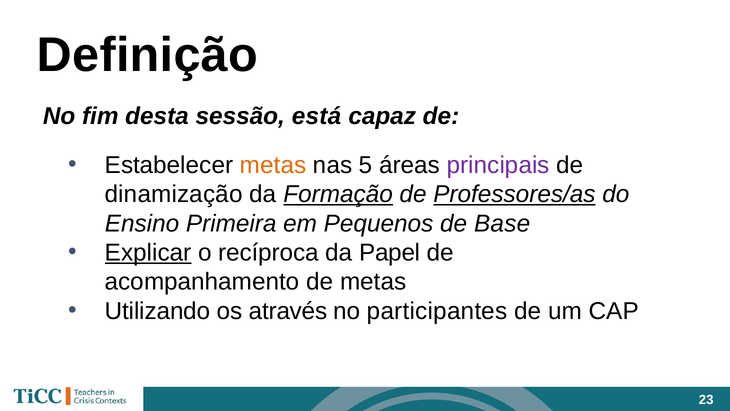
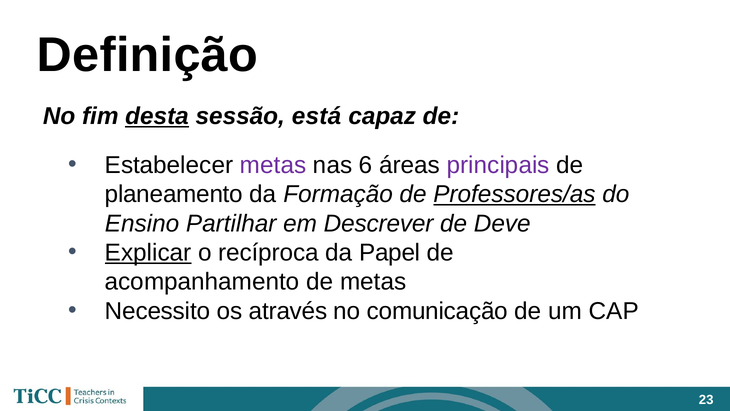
desta underline: none -> present
metas at (273, 165) colour: orange -> purple
5: 5 -> 6
dinamização: dinamização -> planeamento
Formação underline: present -> none
Primeira: Primeira -> Partilhar
Pequenos: Pequenos -> Descrever
Base: Base -> Deve
Utilizando: Utilizando -> Necessito
participantes: participantes -> comunicação
